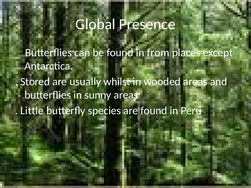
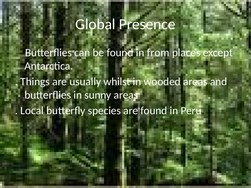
Stored: Stored -> Things
Little: Little -> Local
